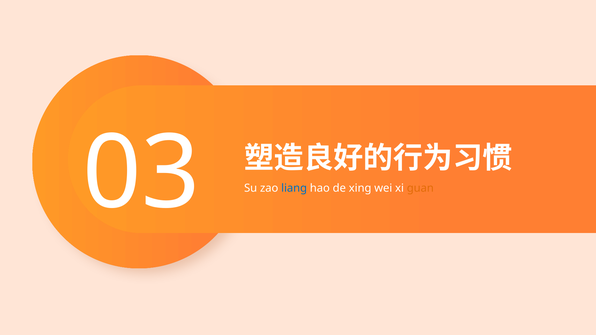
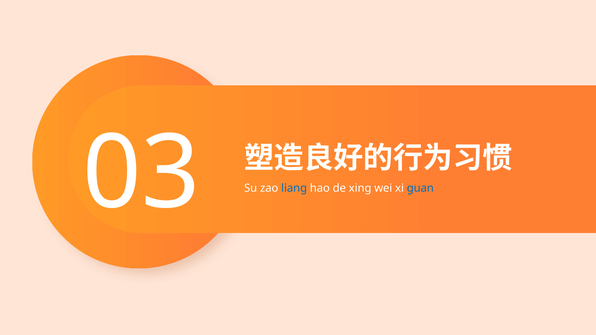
guan colour: orange -> blue
